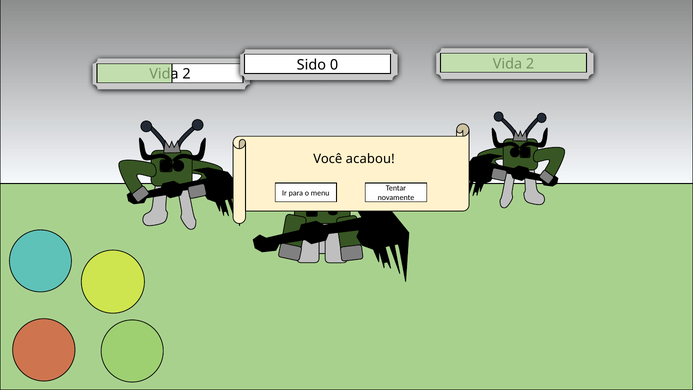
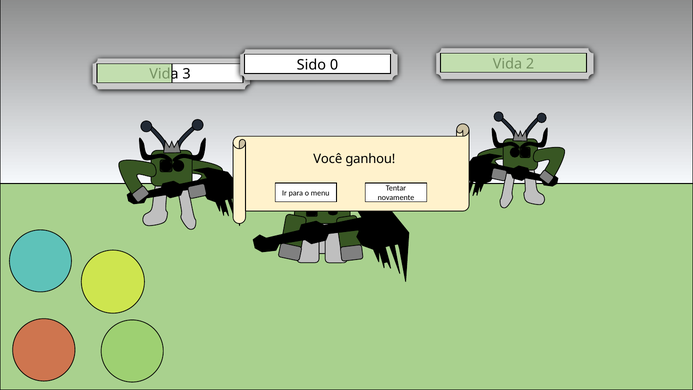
2 at (187, 74): 2 -> 3
acabou: acabou -> ganhou
